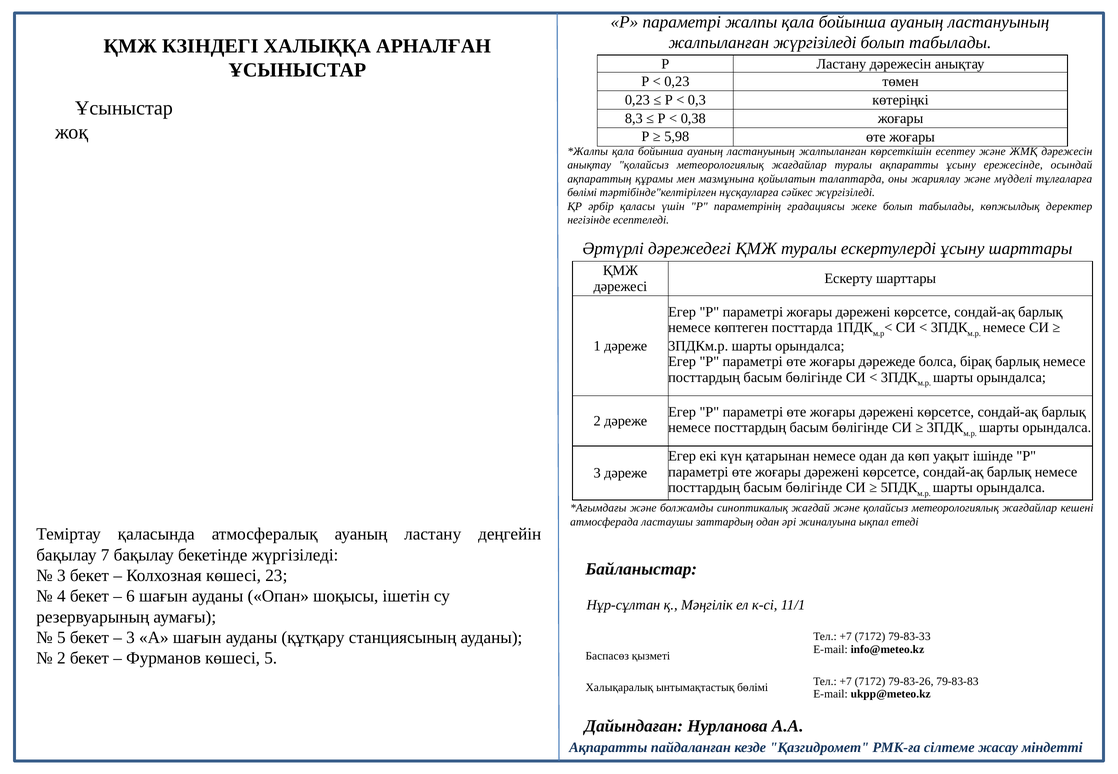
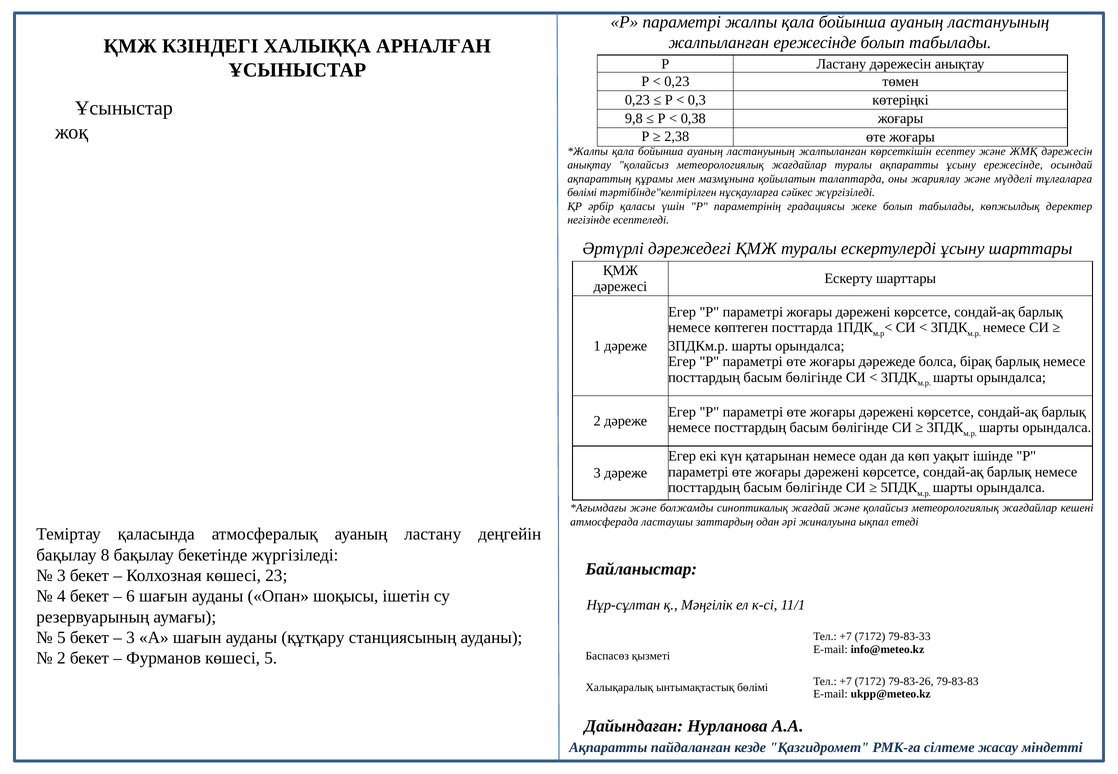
жалпыланған жүргізіледі: жүргізіледі -> ережесінде
8,3: 8,3 -> 9,8
5,98: 5,98 -> 2,38
7: 7 -> 8
